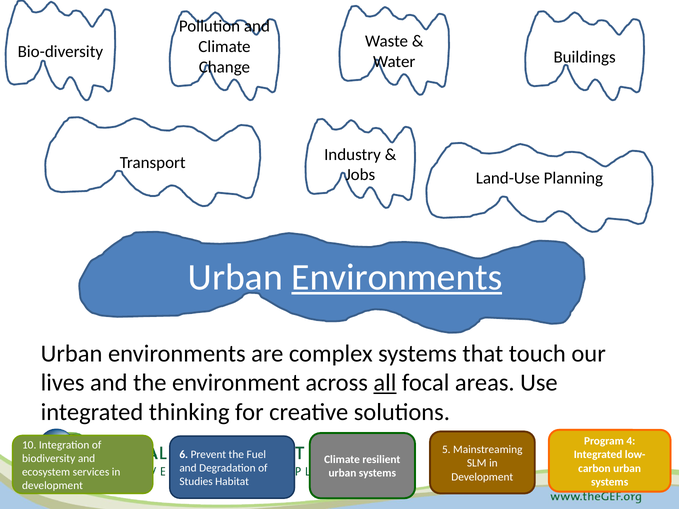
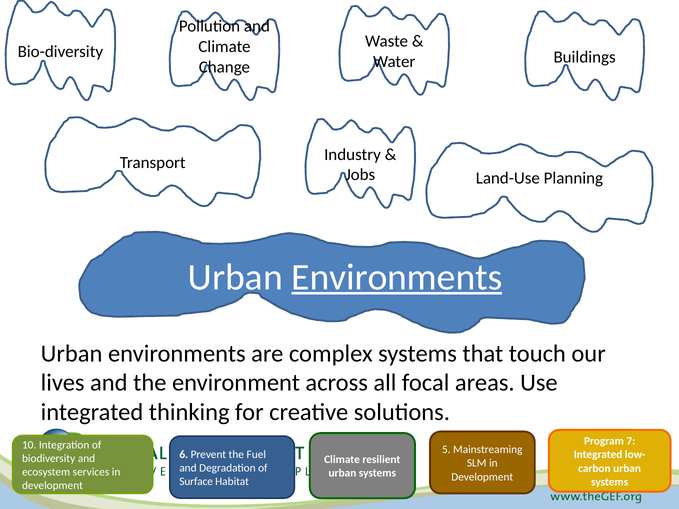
all underline: present -> none
4: 4 -> 7
Studies: Studies -> Surface
